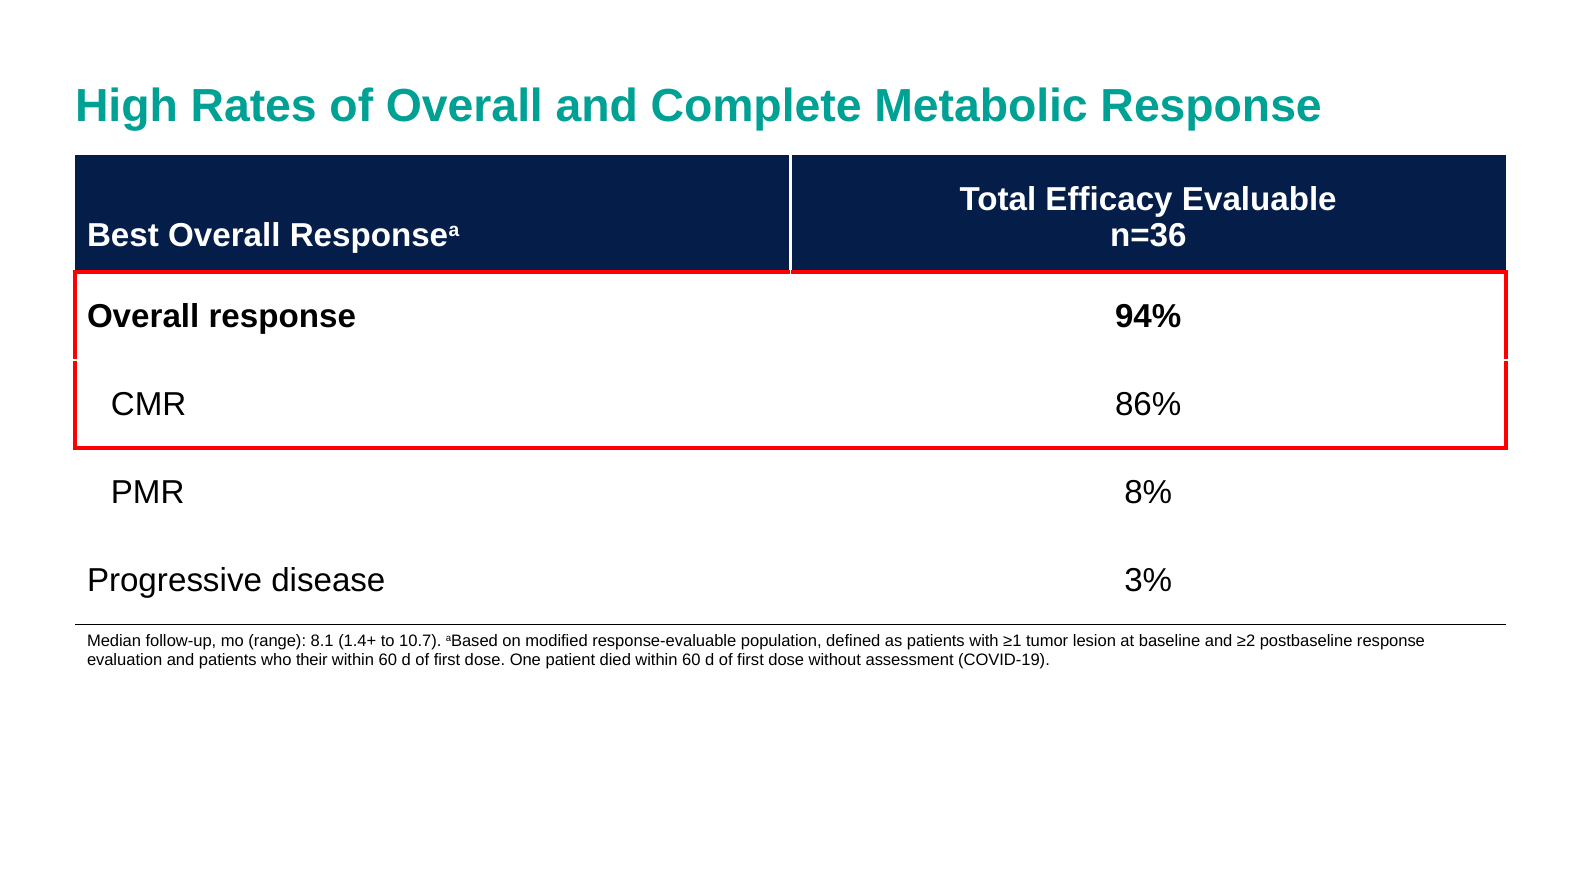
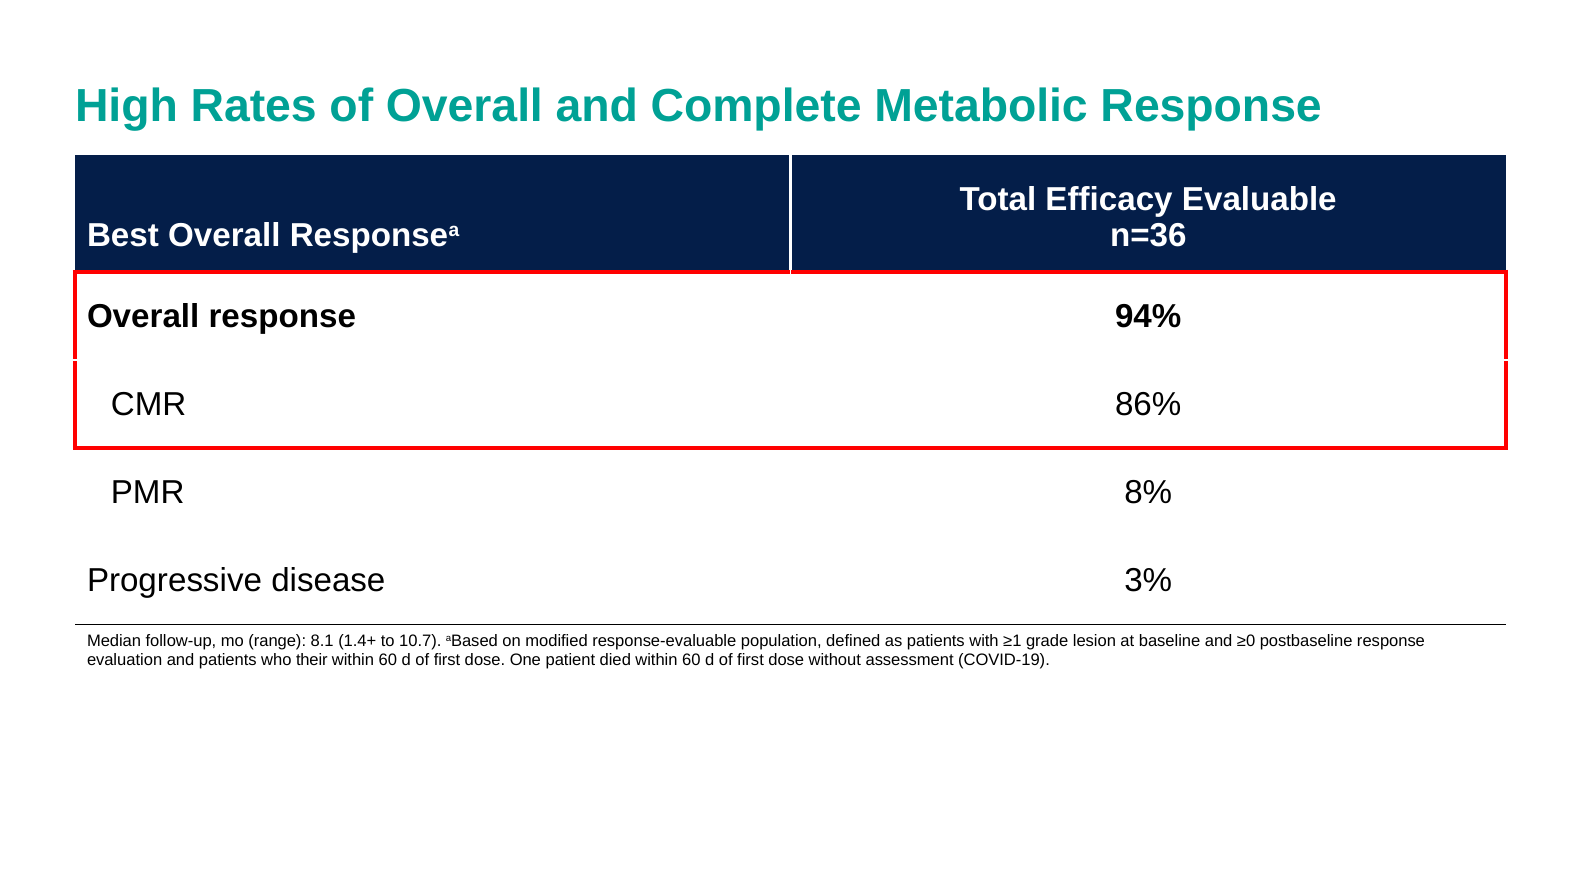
tumor: tumor -> grade
≥2: ≥2 -> ≥0
